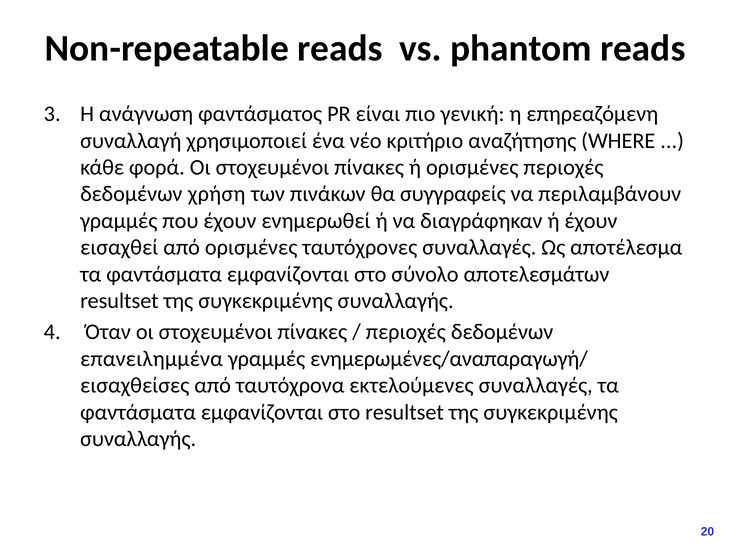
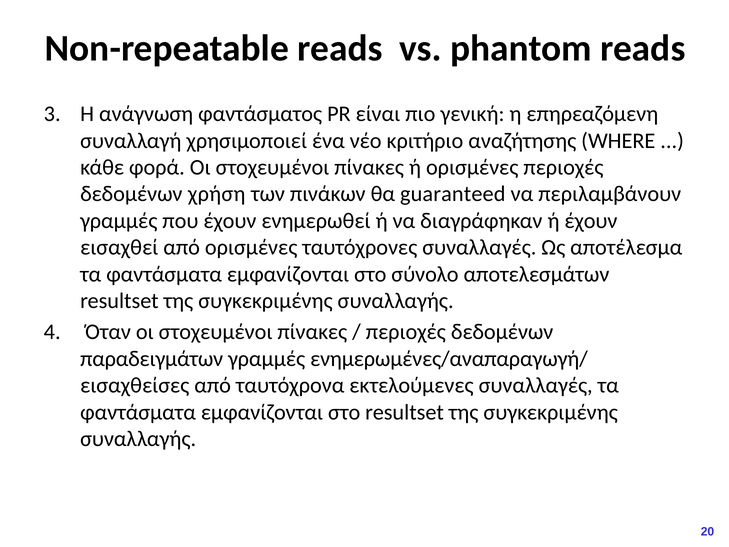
συγγραφείς: συγγραφείς -> guaranteed
επανειλημμένα: επανειλημμένα -> παραδειγμάτων
